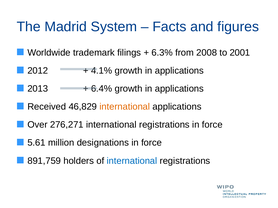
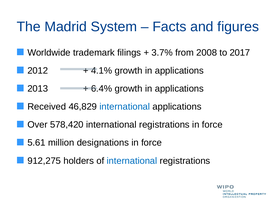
6.3%: 6.3% -> 3.7%
2001: 2001 -> 2017
international at (125, 107) colour: orange -> blue
276,271: 276,271 -> 578,420
891,759: 891,759 -> 912,275
